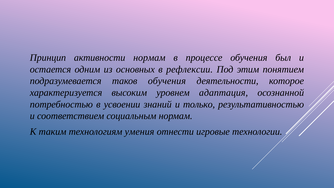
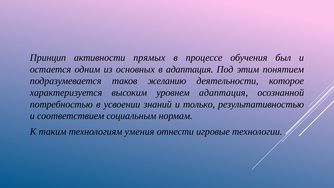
активности нормам: нормам -> прямых
в рефлексии: рефлексии -> адаптация
таков обучения: обучения -> желанию
